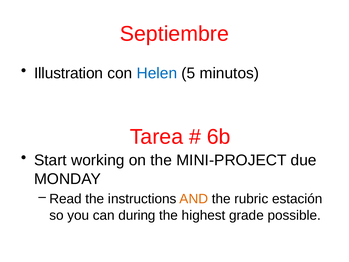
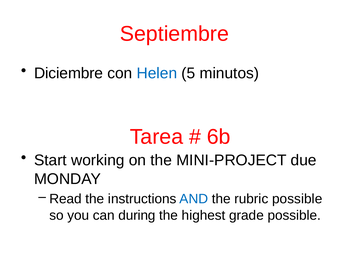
Illustration: Illustration -> Diciembre
AND colour: orange -> blue
rubric estación: estación -> possible
